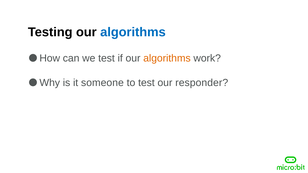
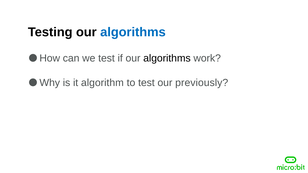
algorithms at (167, 58) colour: orange -> black
someone: someone -> algorithm
responder: responder -> previously
